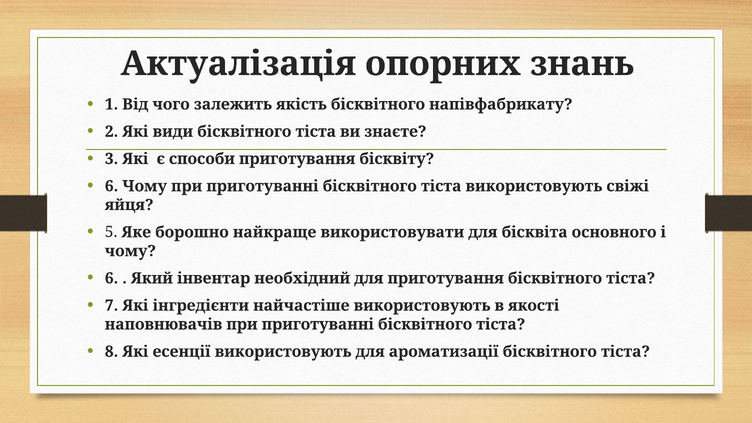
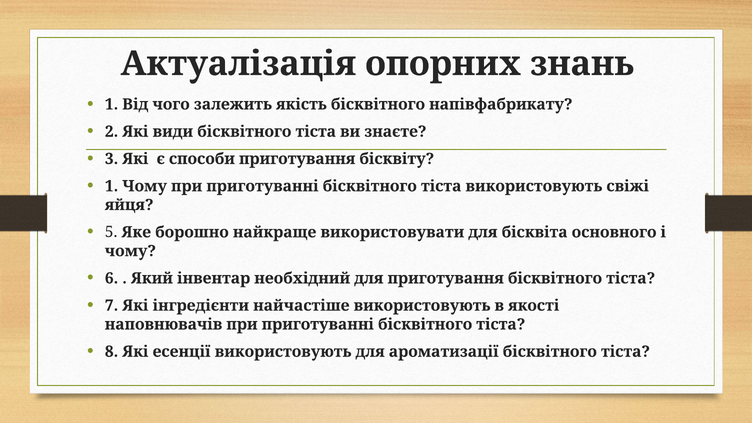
6 at (112, 186): 6 -> 1
